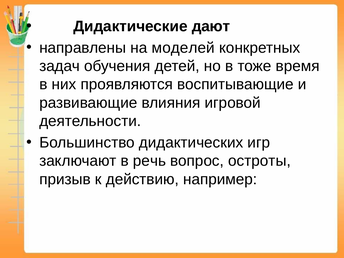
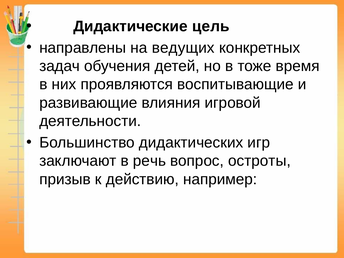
дают: дают -> цель
моделей: моделей -> ведущих
